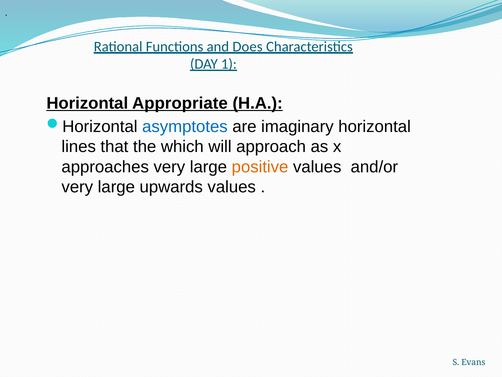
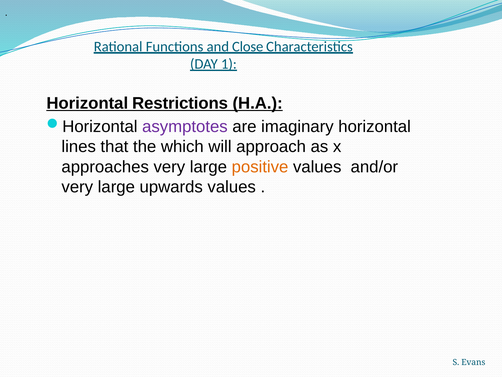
Does: Does -> Close
Appropriate: Appropriate -> Restrictions
asymptotes colour: blue -> purple
